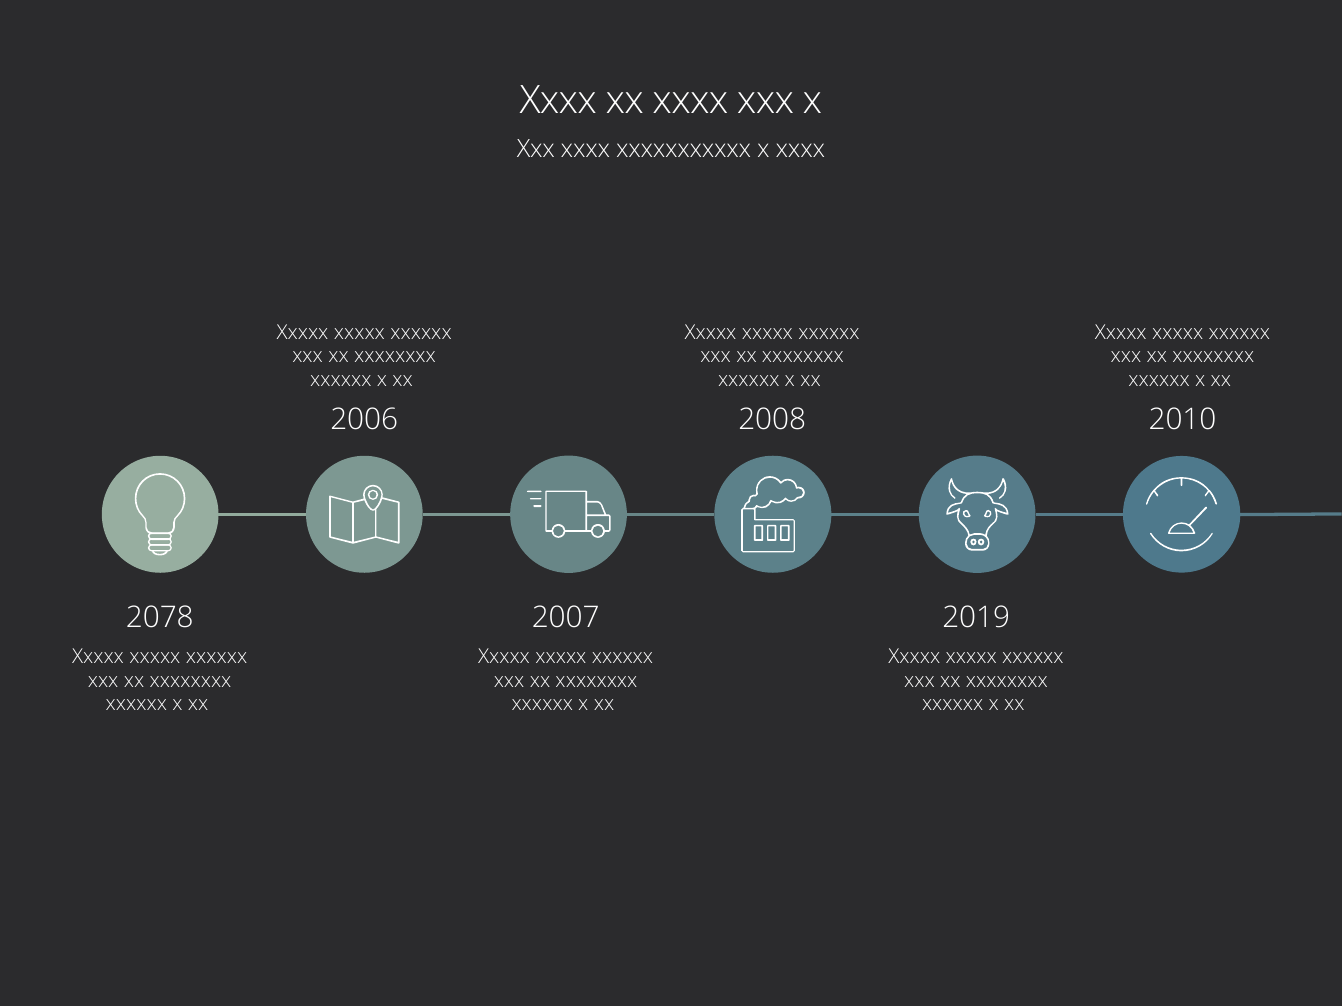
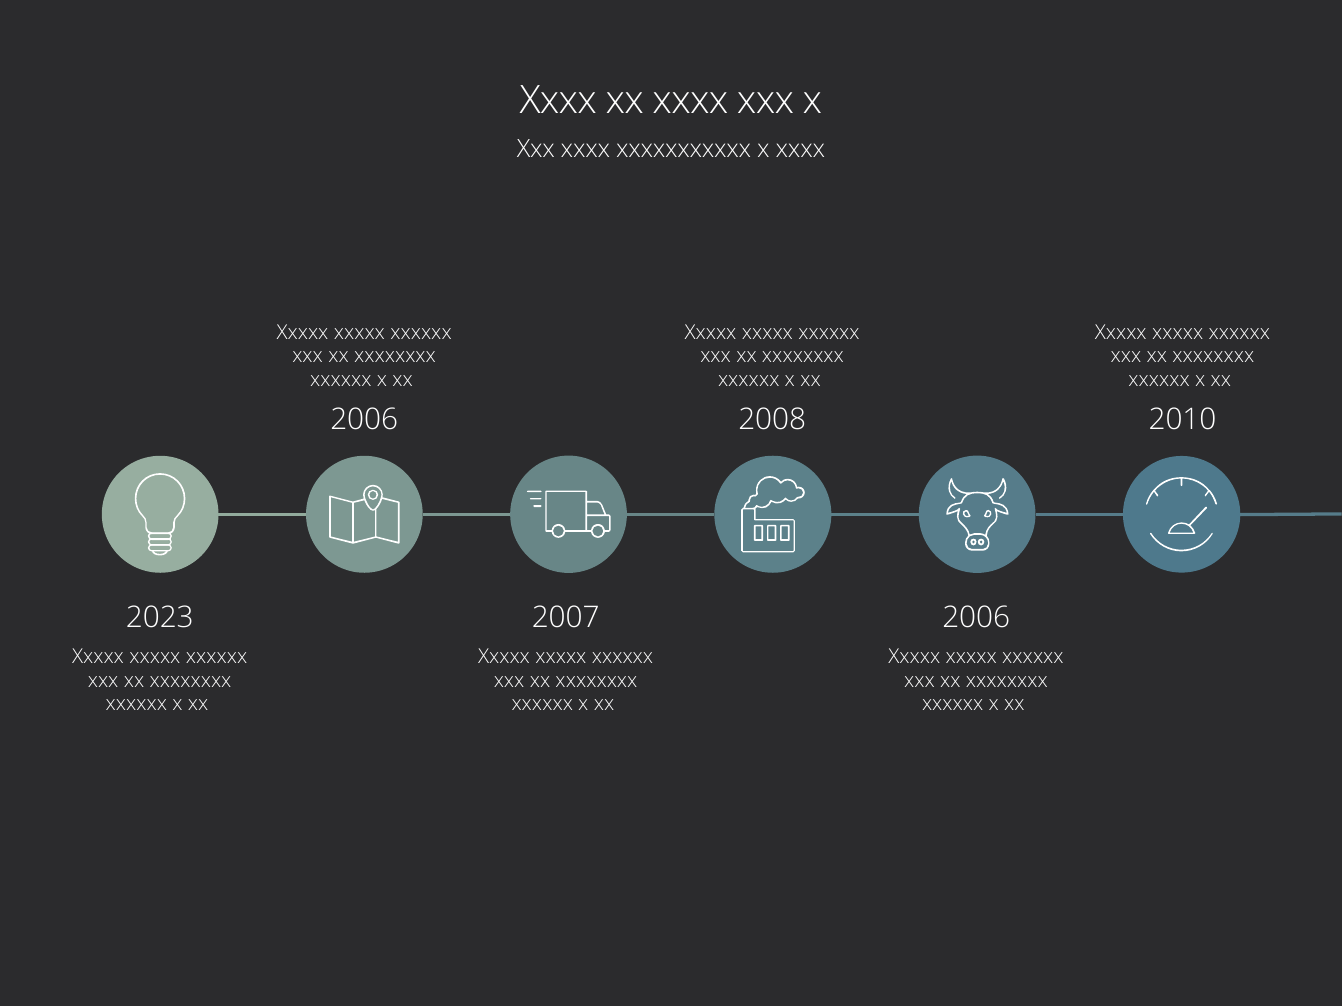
2078: 2078 -> 2023
2019 at (976, 618): 2019 -> 2006
